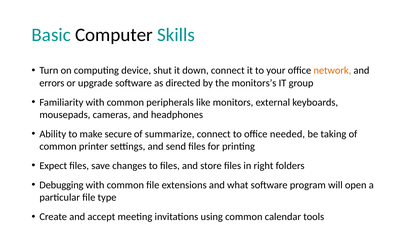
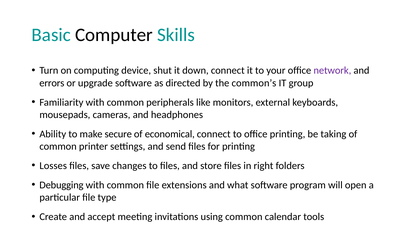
network colour: orange -> purple
monitors’s: monitors’s -> common’s
summarize: summarize -> economical
office needed: needed -> printing
Expect: Expect -> Losses
